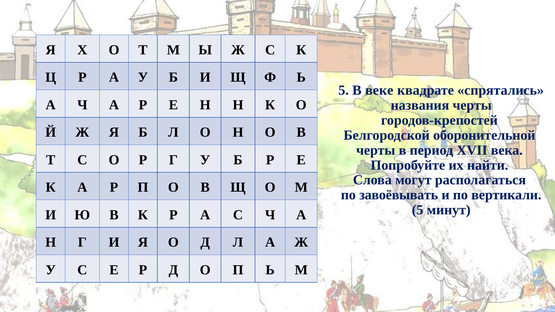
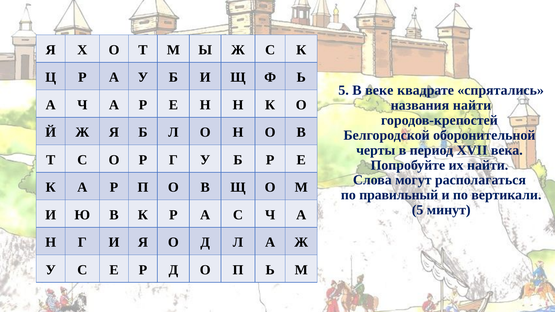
названия черты: черты -> найти
завоёвывать: завоёвывать -> правильный
